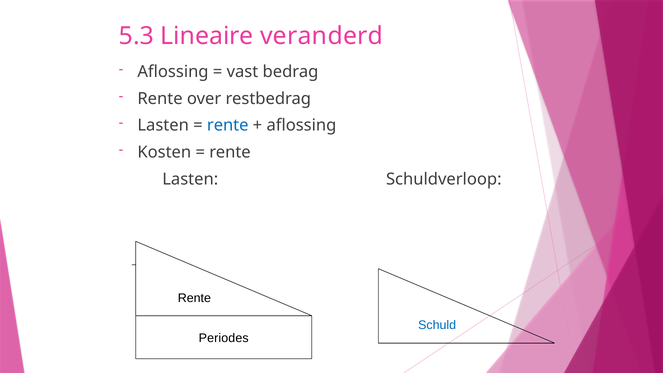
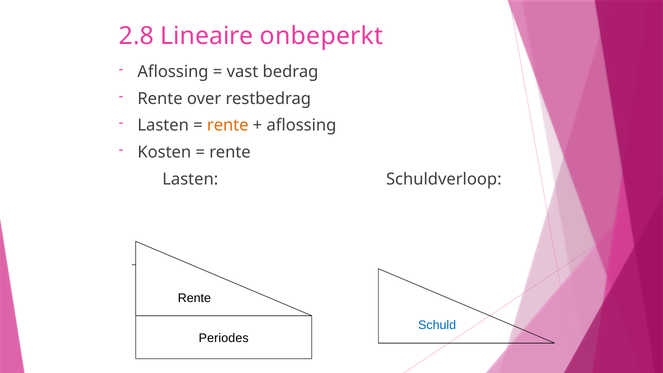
5.3: 5.3 -> 2.8
veranderd: veranderd -> onbeperkt
rente at (228, 125) colour: blue -> orange
